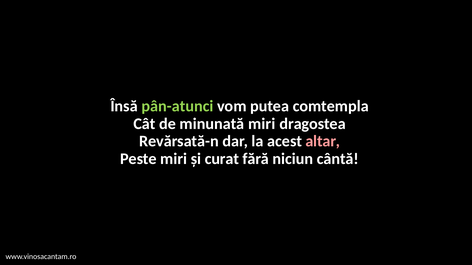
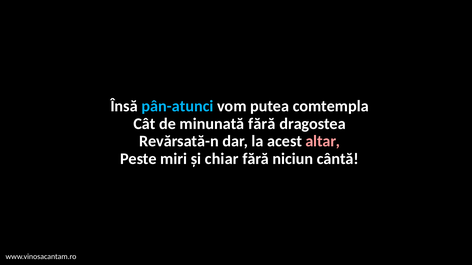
pân-atunci colour: light green -> light blue
minunată miri: miri -> fără
curat: curat -> chiar
